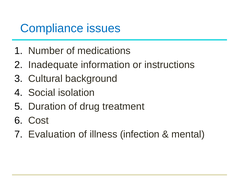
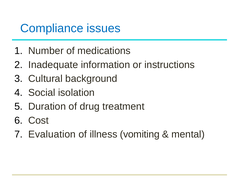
infection: infection -> vomiting
